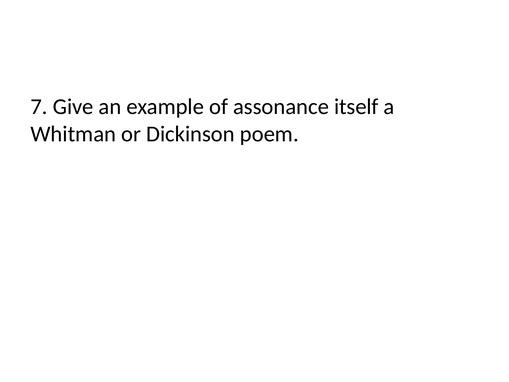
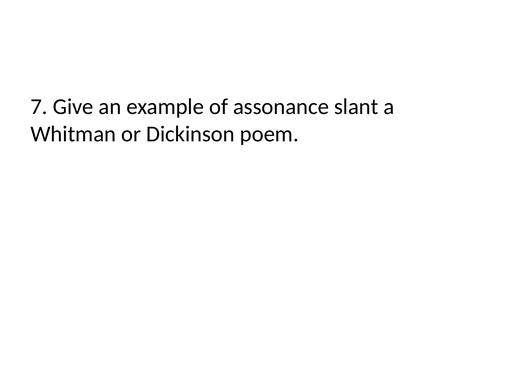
itself: itself -> slant
